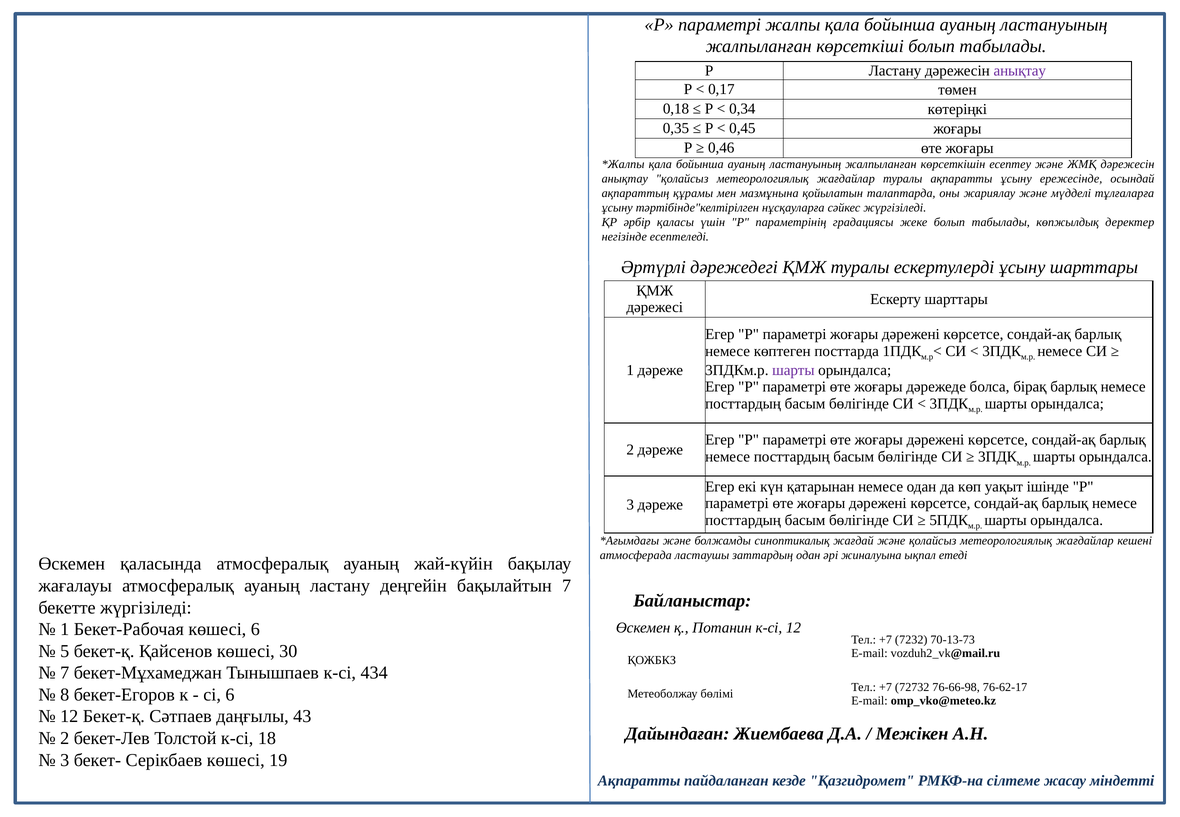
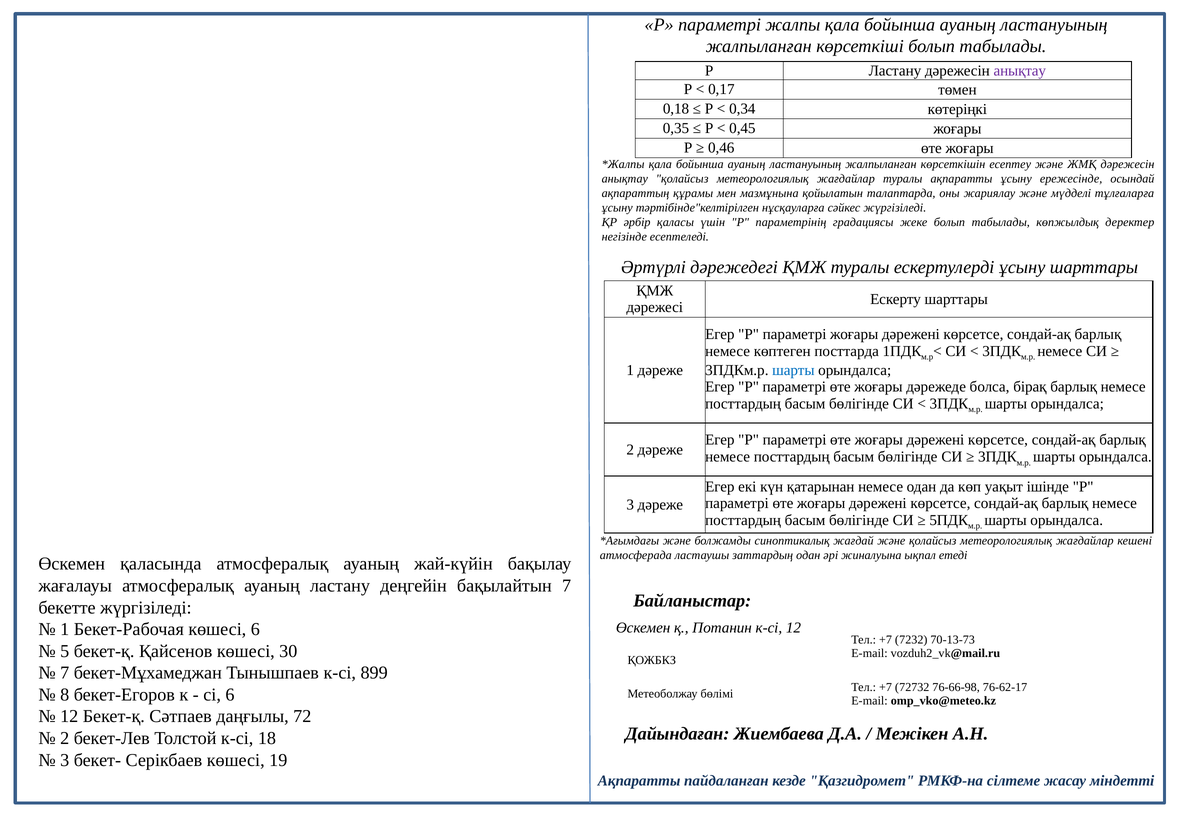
шарты at (793, 370) colour: purple -> blue
434: 434 -> 899
43: 43 -> 72
